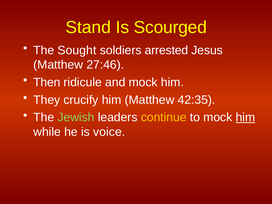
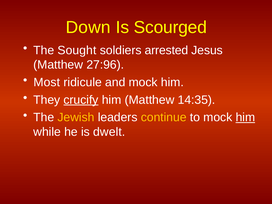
Stand: Stand -> Down
27:46: 27:46 -> 27:96
Then: Then -> Most
crucify underline: none -> present
42:35: 42:35 -> 14:35
Jewish colour: light green -> yellow
voice: voice -> dwelt
